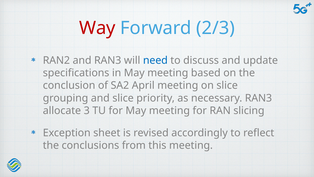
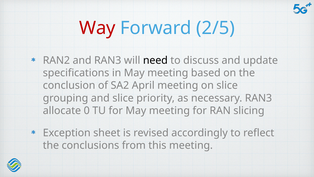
2/3: 2/3 -> 2/5
need colour: blue -> black
3: 3 -> 0
